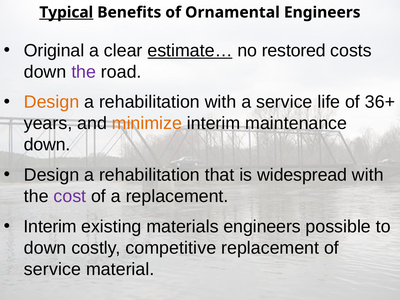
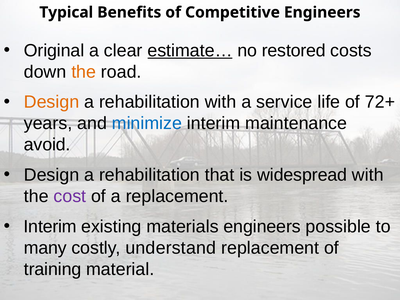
Typical underline: present -> none
Ornamental: Ornamental -> Competitive
the at (84, 72) colour: purple -> orange
36+: 36+ -> 72+
minimize colour: orange -> blue
down at (47, 145): down -> avoid
down at (45, 248): down -> many
competitive: competitive -> understand
service at (52, 269): service -> training
